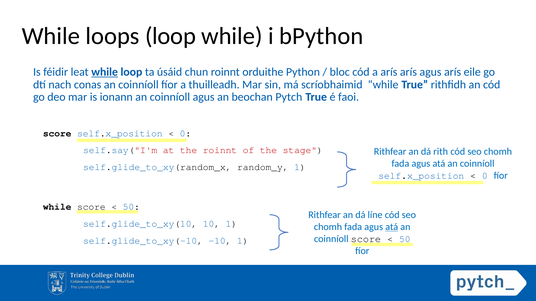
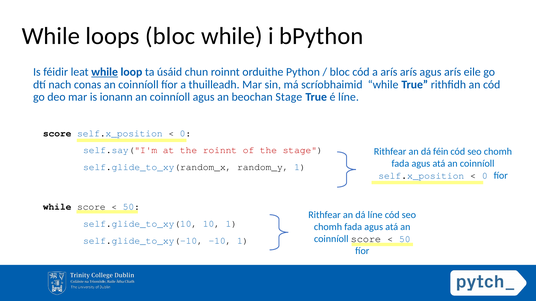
loops loop: loop -> bloc
beochan Pytch: Pytch -> Stage
é faoi: faoi -> líne
rith: rith -> féin
atá at (392, 227) underline: present -> none
